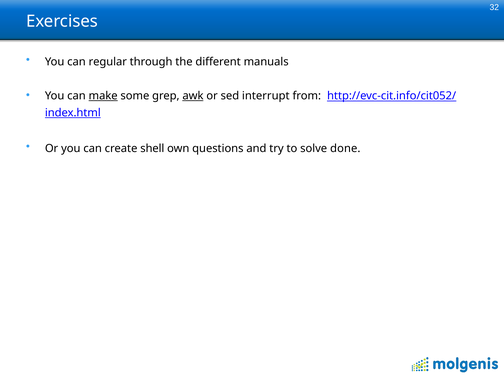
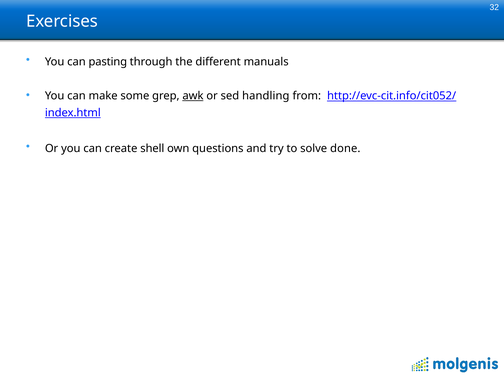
regular: regular -> pasting
make underline: present -> none
interrupt: interrupt -> handling
